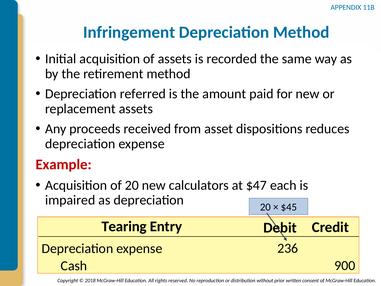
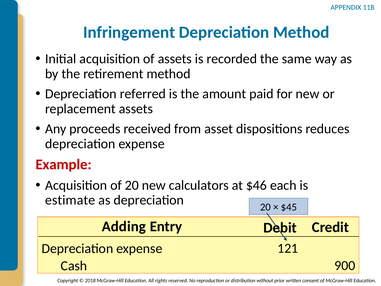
$47: $47 -> $46
impaired: impaired -> estimate
Tearing: Tearing -> Adding
236: 236 -> 121
